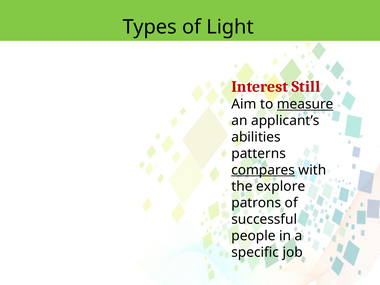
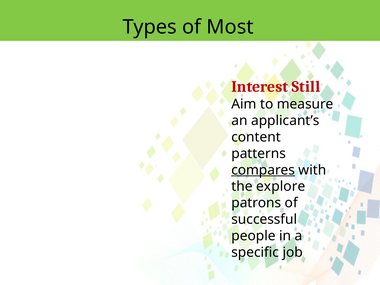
Light: Light -> Most
measure underline: present -> none
abilities: abilities -> content
